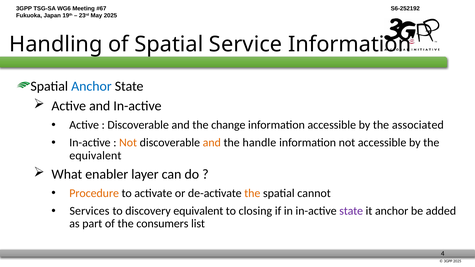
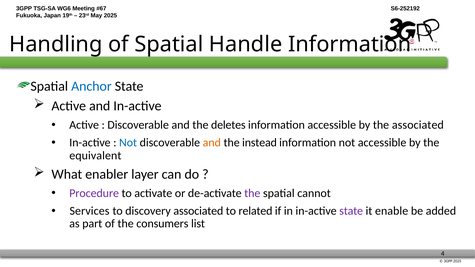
Service: Service -> Handle
change: change -> deletes
Not at (128, 143) colour: orange -> blue
handle: handle -> instead
Procedure colour: orange -> purple
the at (252, 193) colour: orange -> purple
discovery equivalent: equivalent -> associated
closing: closing -> related
it anchor: anchor -> enable
